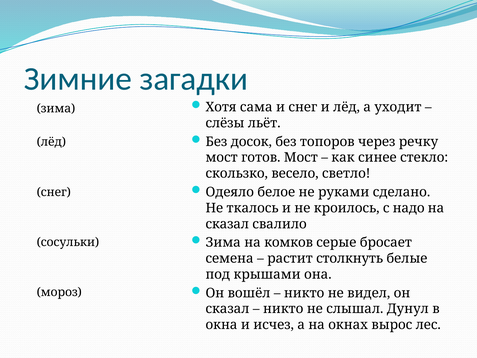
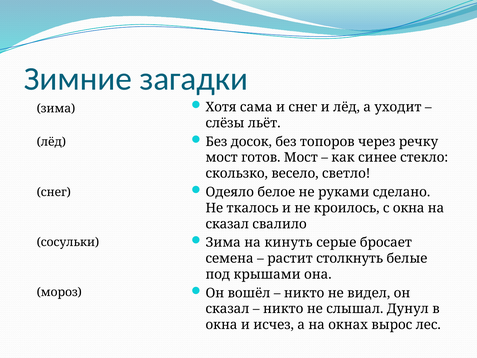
с надо: надо -> окна
комков: комков -> кинуть
